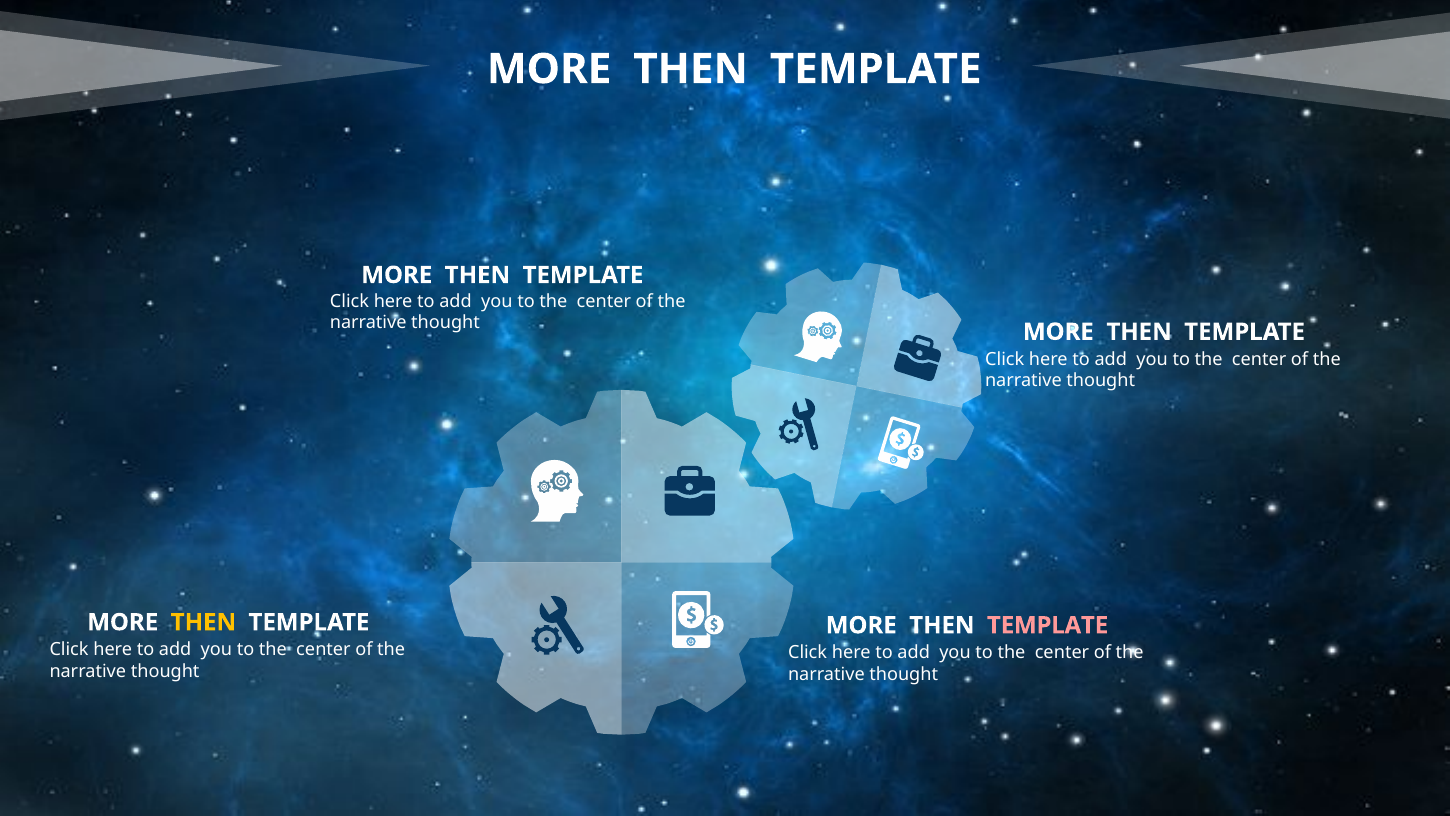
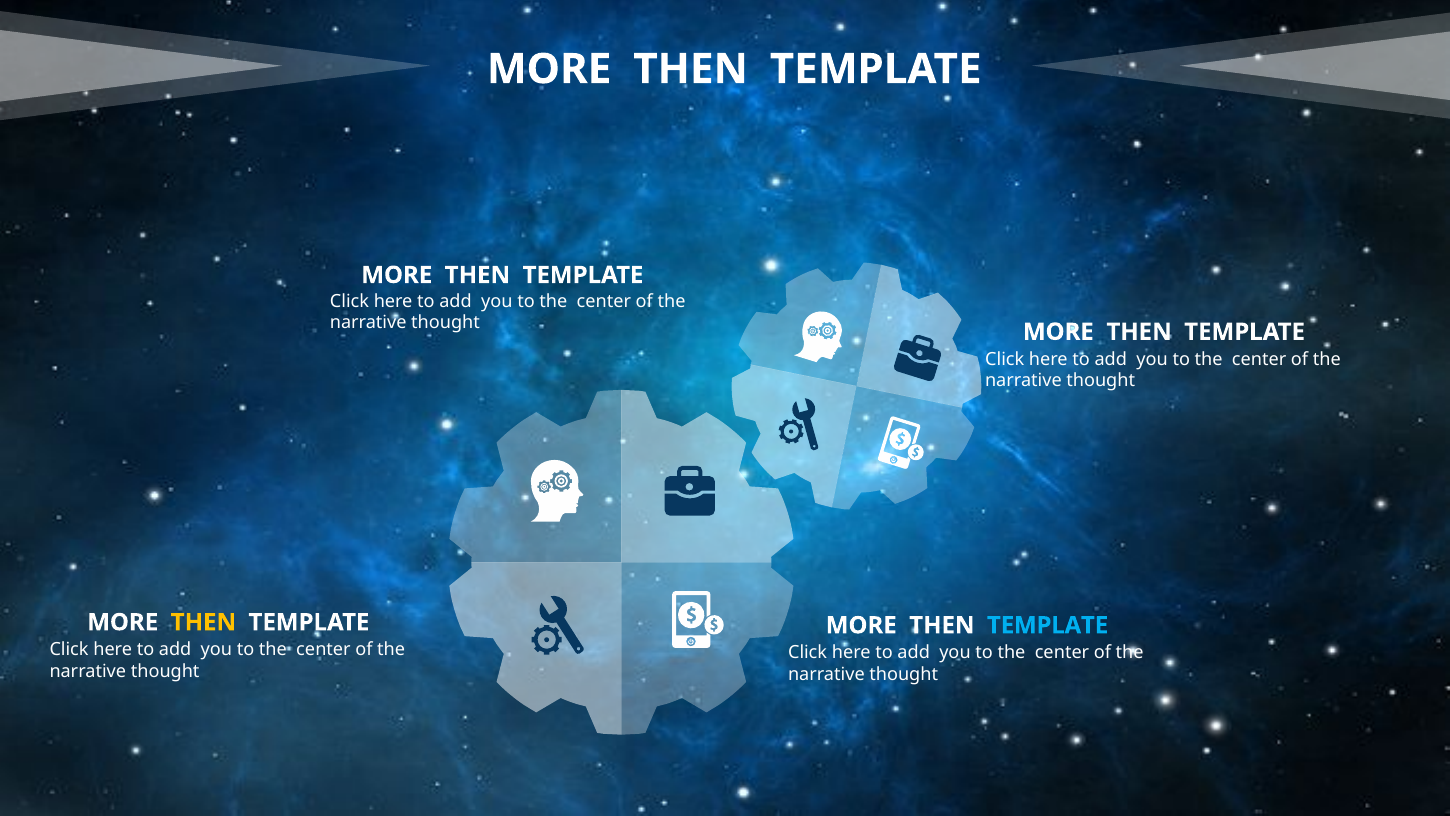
TEMPLATE at (1048, 625) colour: pink -> light blue
